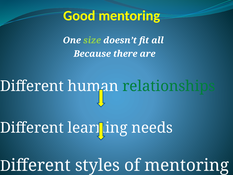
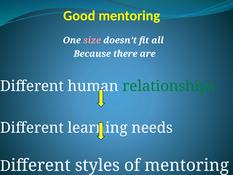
size colour: light green -> pink
